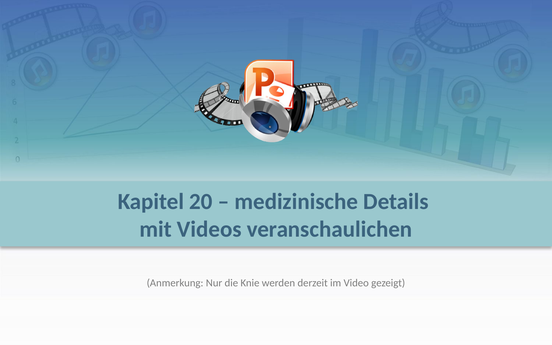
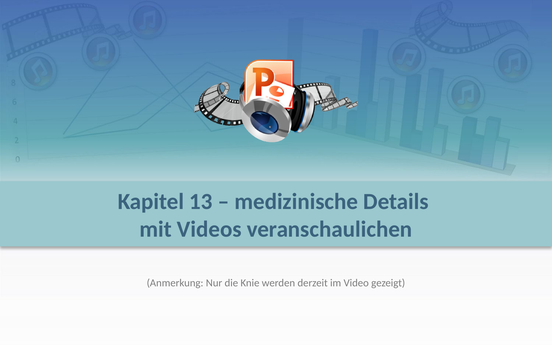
20: 20 -> 13
